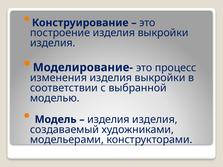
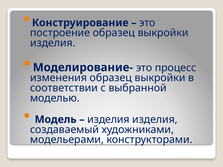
построение изделия: изделия -> образец
изменения изделия: изделия -> образец
